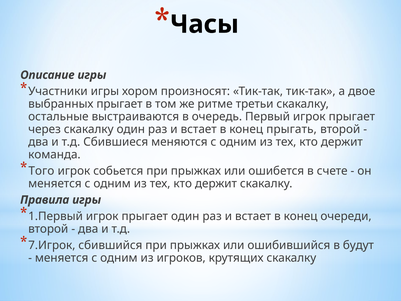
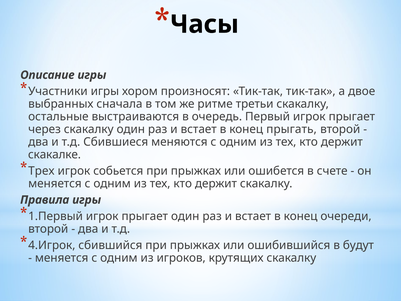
выбранных прыгает: прыгает -> сначала
команда: команда -> скакалке
Того: Того -> Трех
7.Игрок: 7.Игрок -> 4.Игрок
